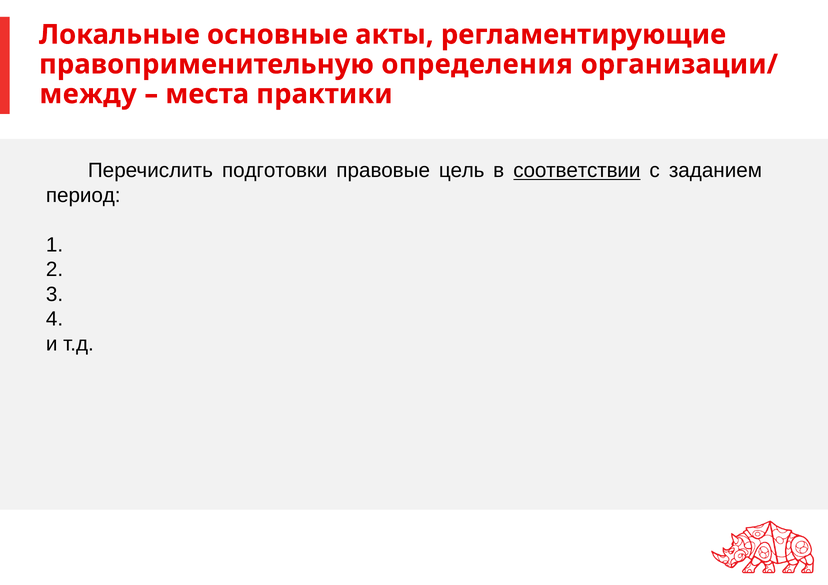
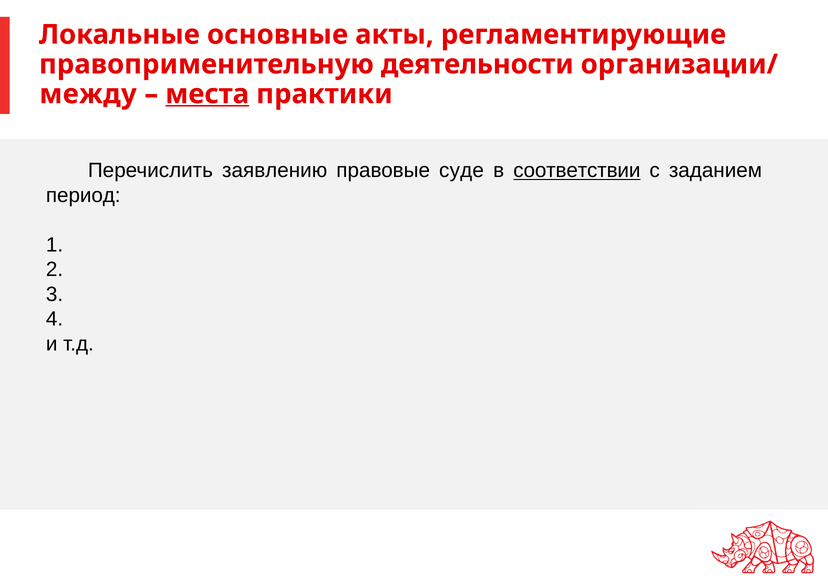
определения: определения -> деятельности
места underline: none -> present
подготовки: подготовки -> заявлению
цель: цель -> суде
